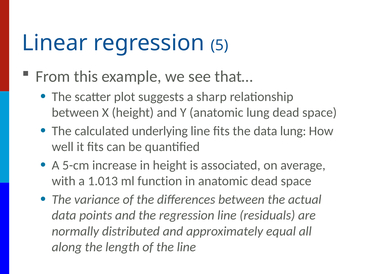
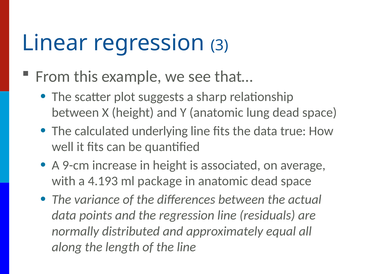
5: 5 -> 3
data lung: lung -> true
5-cm: 5-cm -> 9-cm
1.013: 1.013 -> 4.193
function: function -> package
